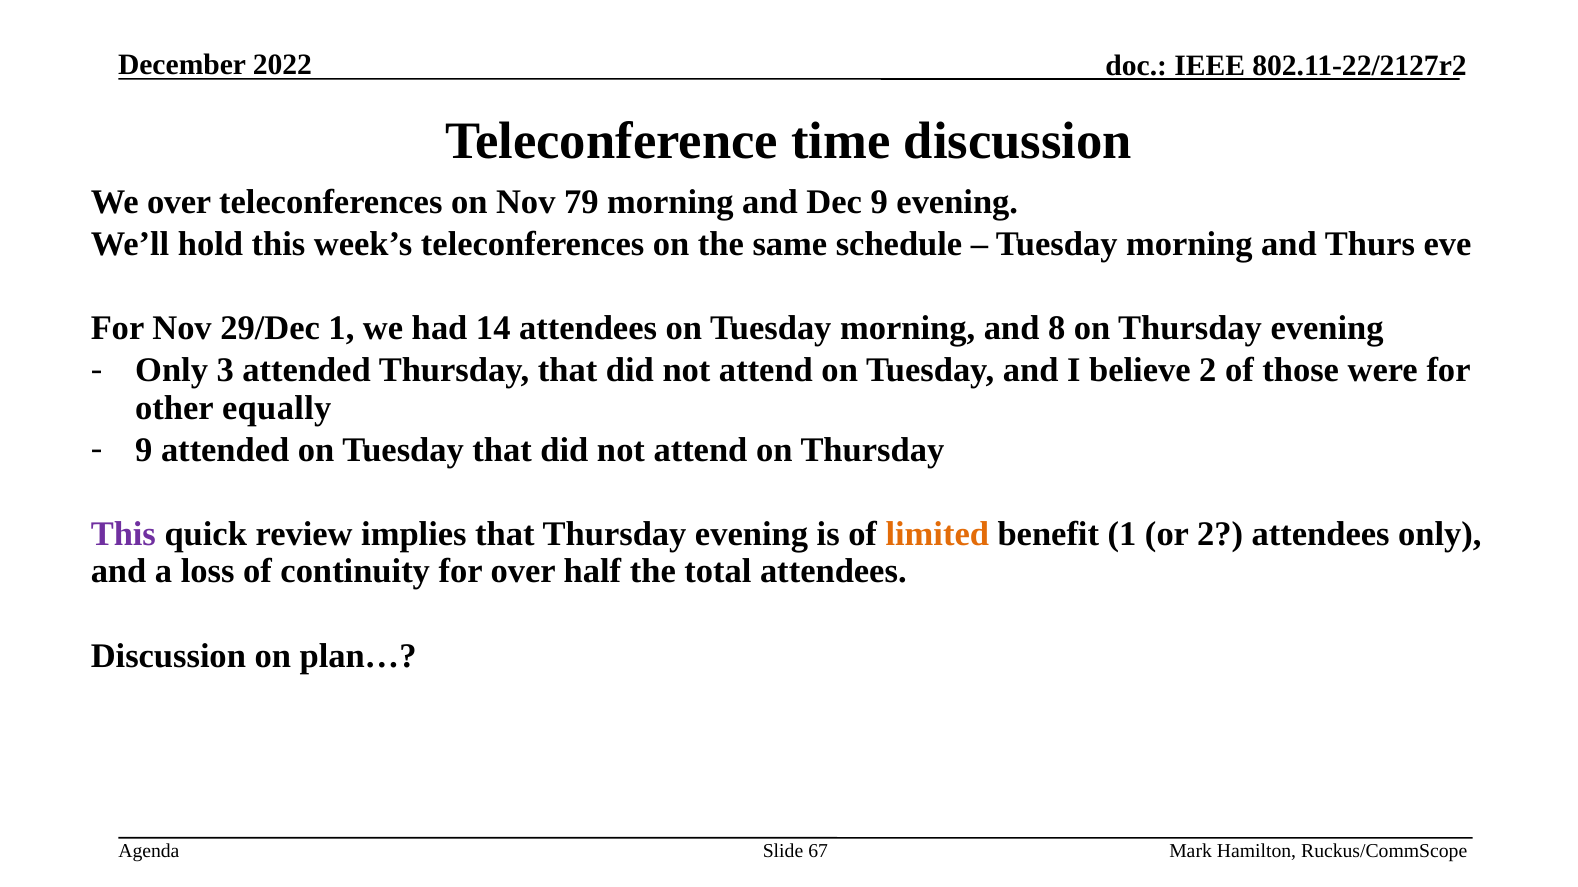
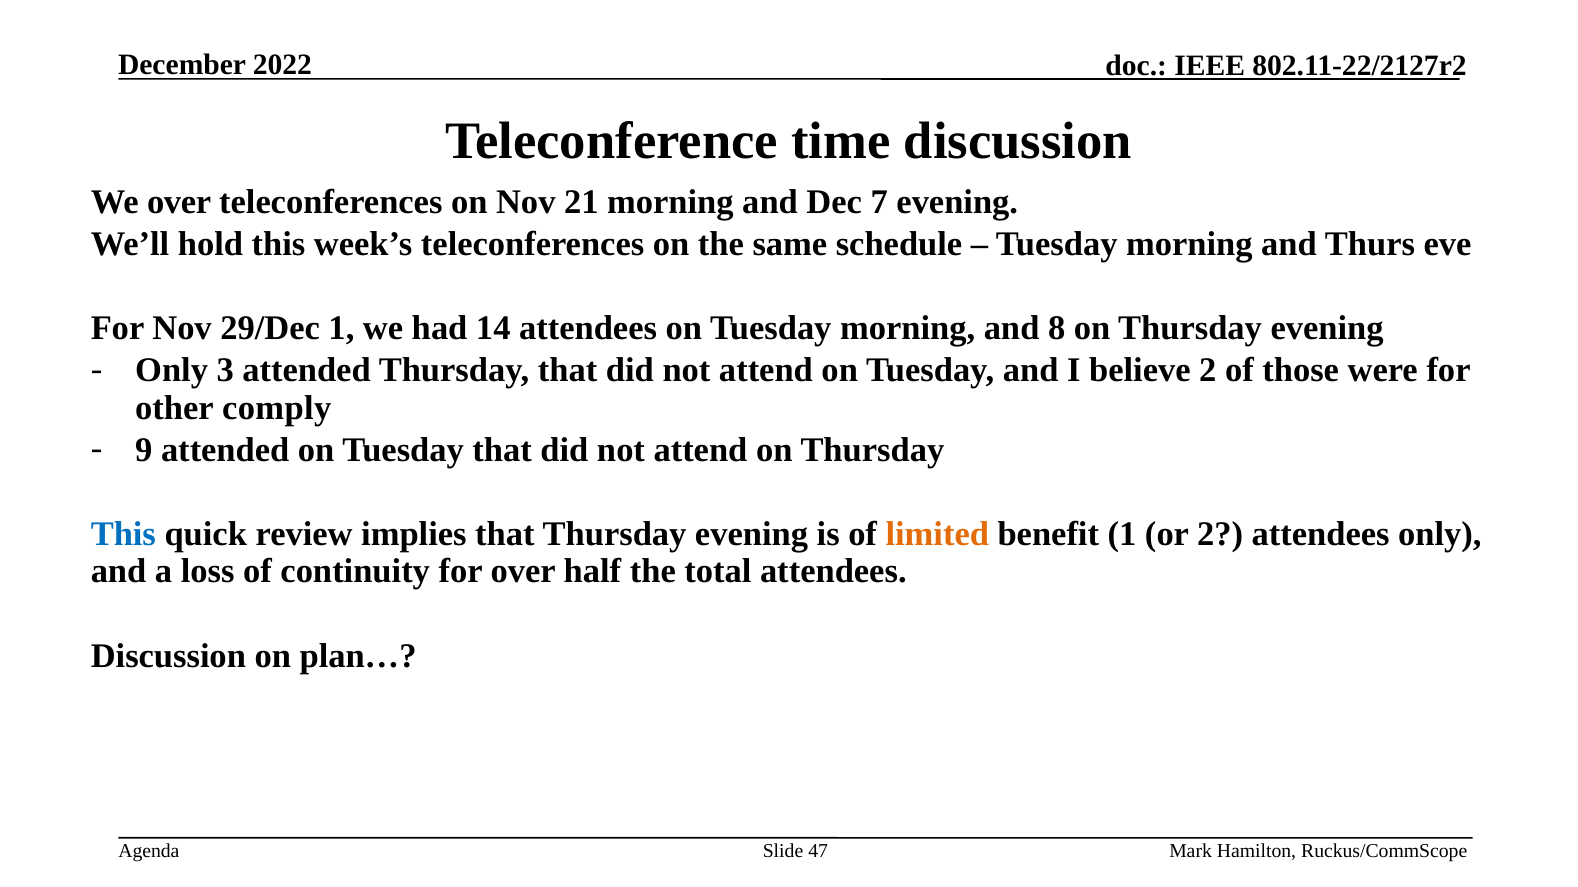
79: 79 -> 21
Dec 9: 9 -> 7
equally: equally -> comply
This at (123, 535) colour: purple -> blue
67: 67 -> 47
